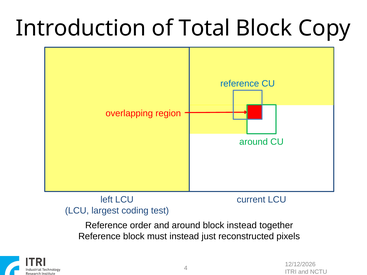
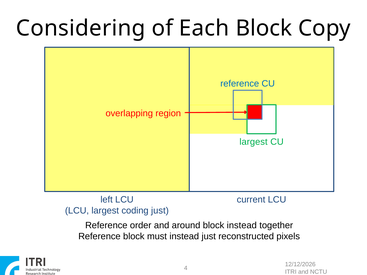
Introduction: Introduction -> Considering
Total: Total -> Each
around at (254, 142): around -> largest
coding test: test -> just
